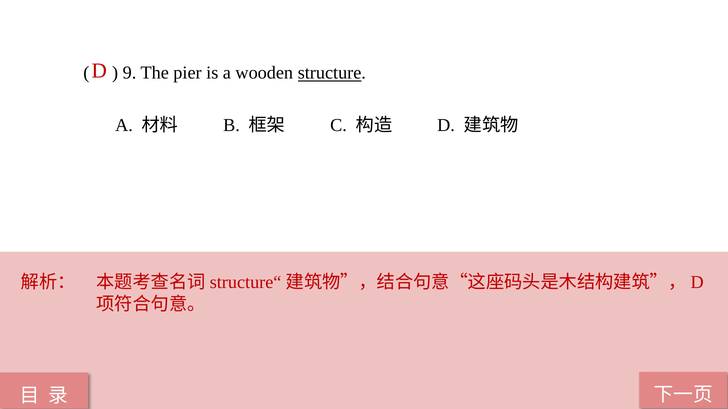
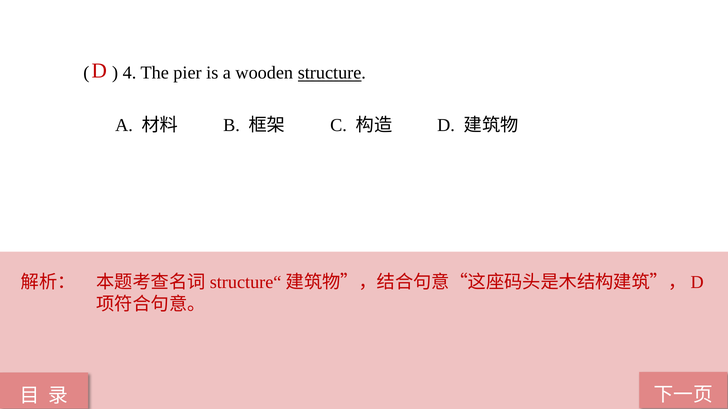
9: 9 -> 4
